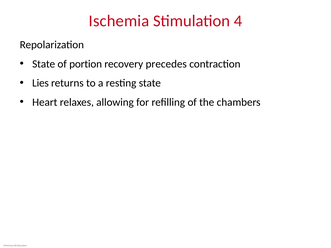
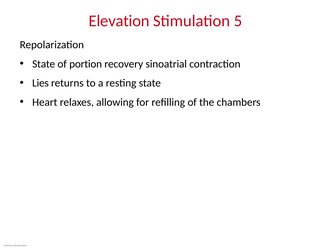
Ischemia: Ischemia -> Elevation
4: 4 -> 5
precedes: precedes -> sinoatrial
